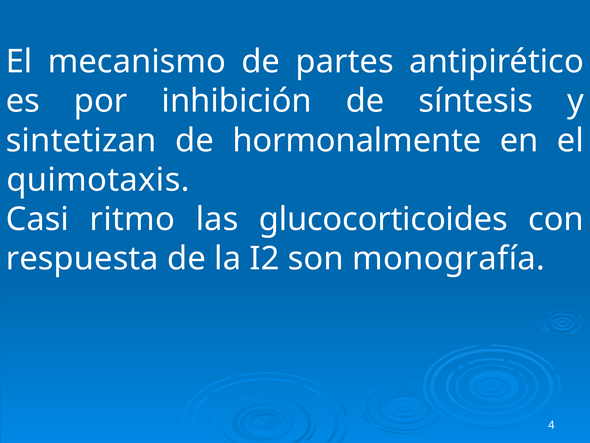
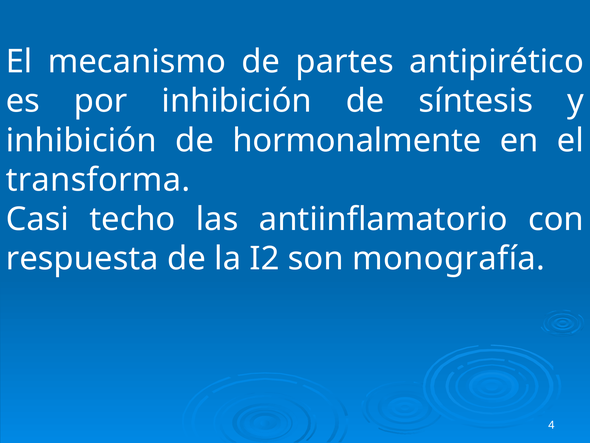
sintetizan at (81, 140): sintetizan -> inhibición
quimotaxis: quimotaxis -> transforma
ritmo: ritmo -> techo
glucocorticoides: glucocorticoides -> antiinflamatorio
